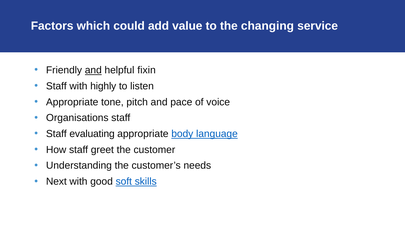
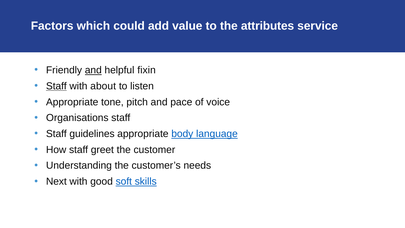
changing: changing -> attributes
Staff at (56, 86) underline: none -> present
highly: highly -> about
evaluating: evaluating -> guidelines
